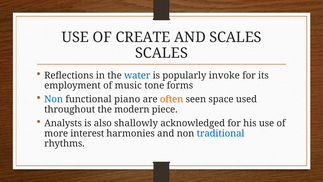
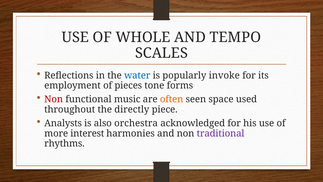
CREATE: CREATE -> WHOLE
AND SCALES: SCALES -> TEMPO
music: music -> pieces
Non at (54, 99) colour: blue -> red
piano: piano -> music
modern: modern -> directly
shallowly: shallowly -> orchestra
traditional colour: blue -> purple
